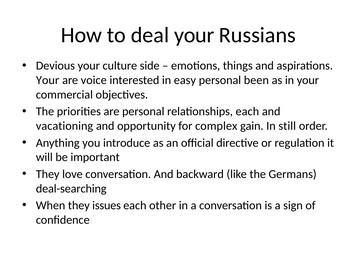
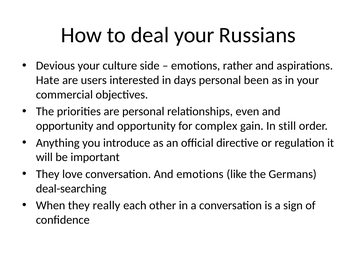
things: things -> rather
Your at (48, 80): Your -> Hate
voice: voice -> users
easy: easy -> days
relationships each: each -> even
vacationing at (65, 126): vacationing -> opportunity
And backward: backward -> emotions
issues: issues -> really
